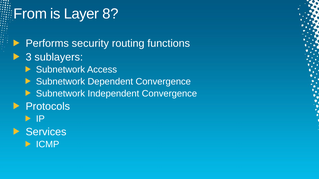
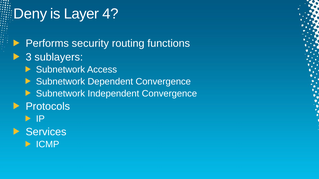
From: From -> Deny
8: 8 -> 4
